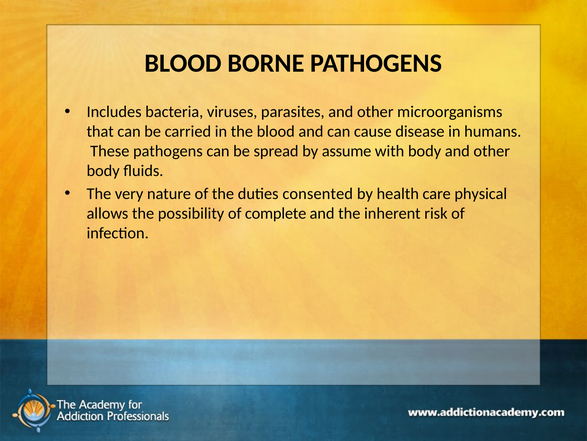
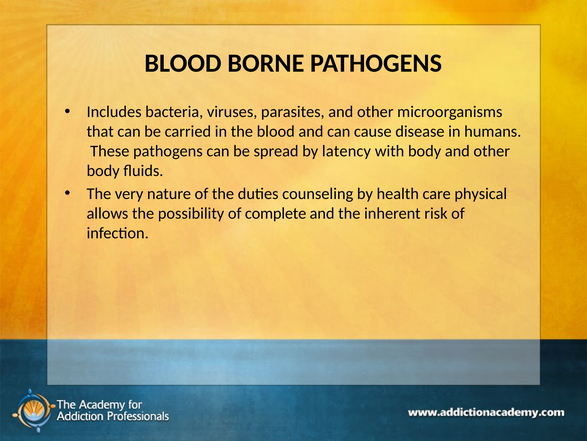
assume: assume -> latency
consented: consented -> counseling
